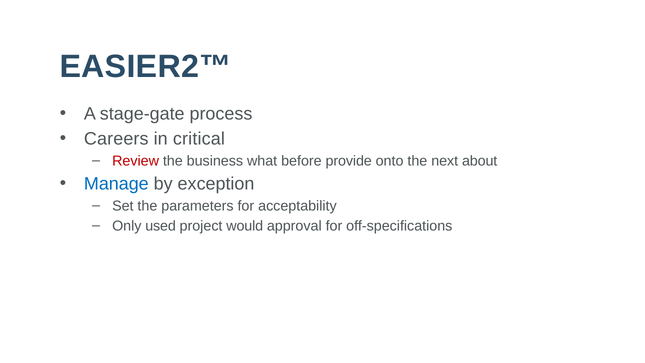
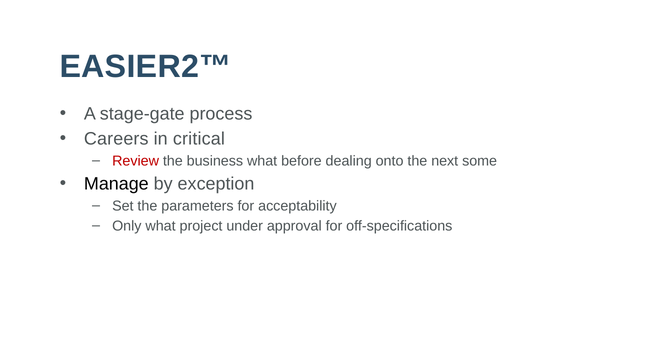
provide: provide -> dealing
about: about -> some
Manage colour: blue -> black
Only used: used -> what
would: would -> under
